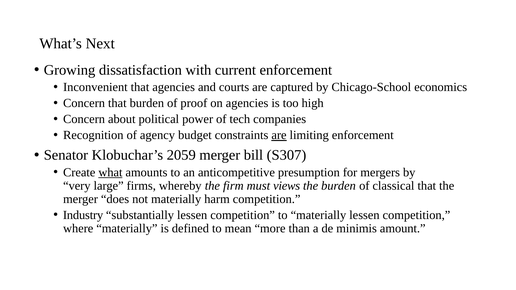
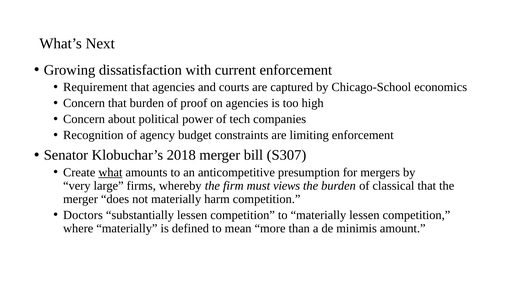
Inconvenient: Inconvenient -> Requirement
are at (279, 135) underline: present -> none
2059: 2059 -> 2018
Industry: Industry -> Doctors
